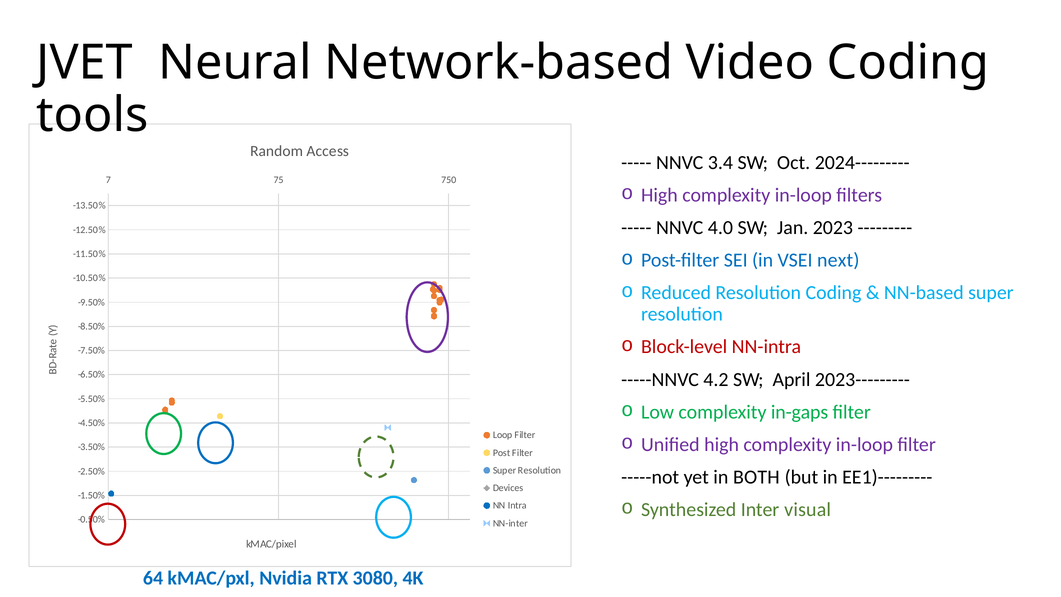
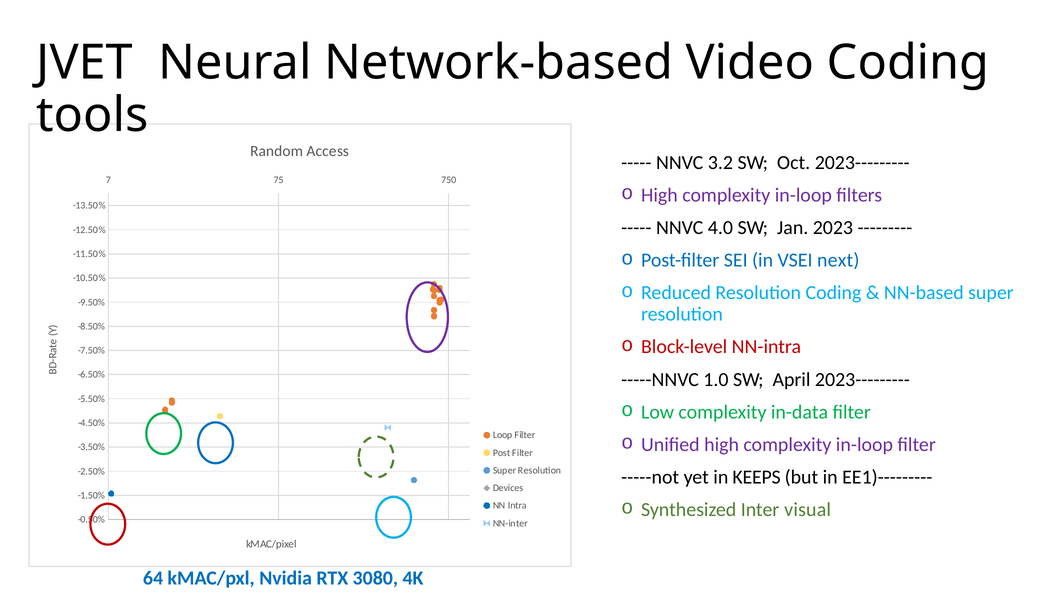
3.4: 3.4 -> 3.2
Oct 2024---------: 2024--------- -> 2023---------
4.2: 4.2 -> 1.0
in-gaps: in-gaps -> in-data
BOTH: BOTH -> KEEPS
